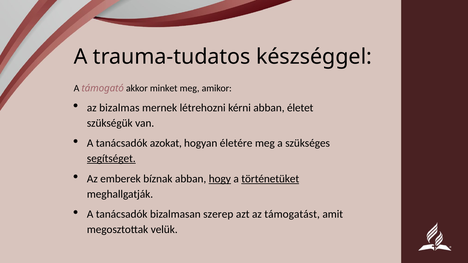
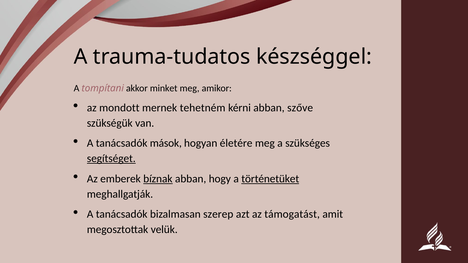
támogató: támogató -> tompítani
bizalmas: bizalmas -> mondott
létrehozni: létrehozni -> tehetném
életet: életet -> szőve
azokat: azokat -> mások
bíznak underline: none -> present
hogy underline: present -> none
